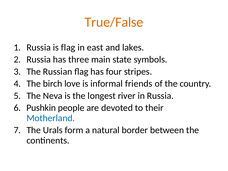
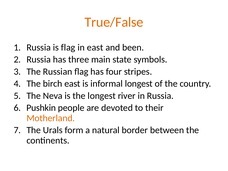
lakes: lakes -> been
birch love: love -> east
informal friends: friends -> longest
Motherland colour: blue -> orange
